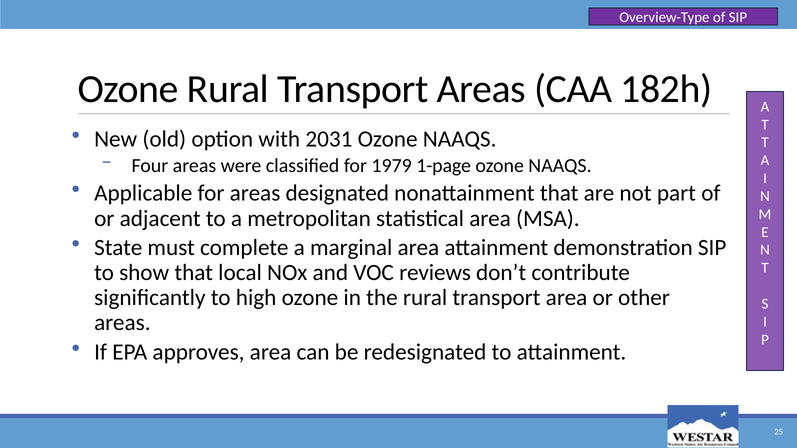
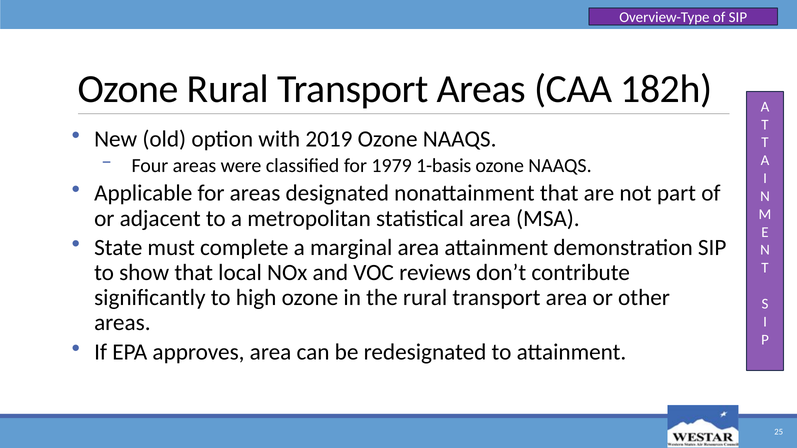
2031: 2031 -> 2019
1-page: 1-page -> 1-basis
